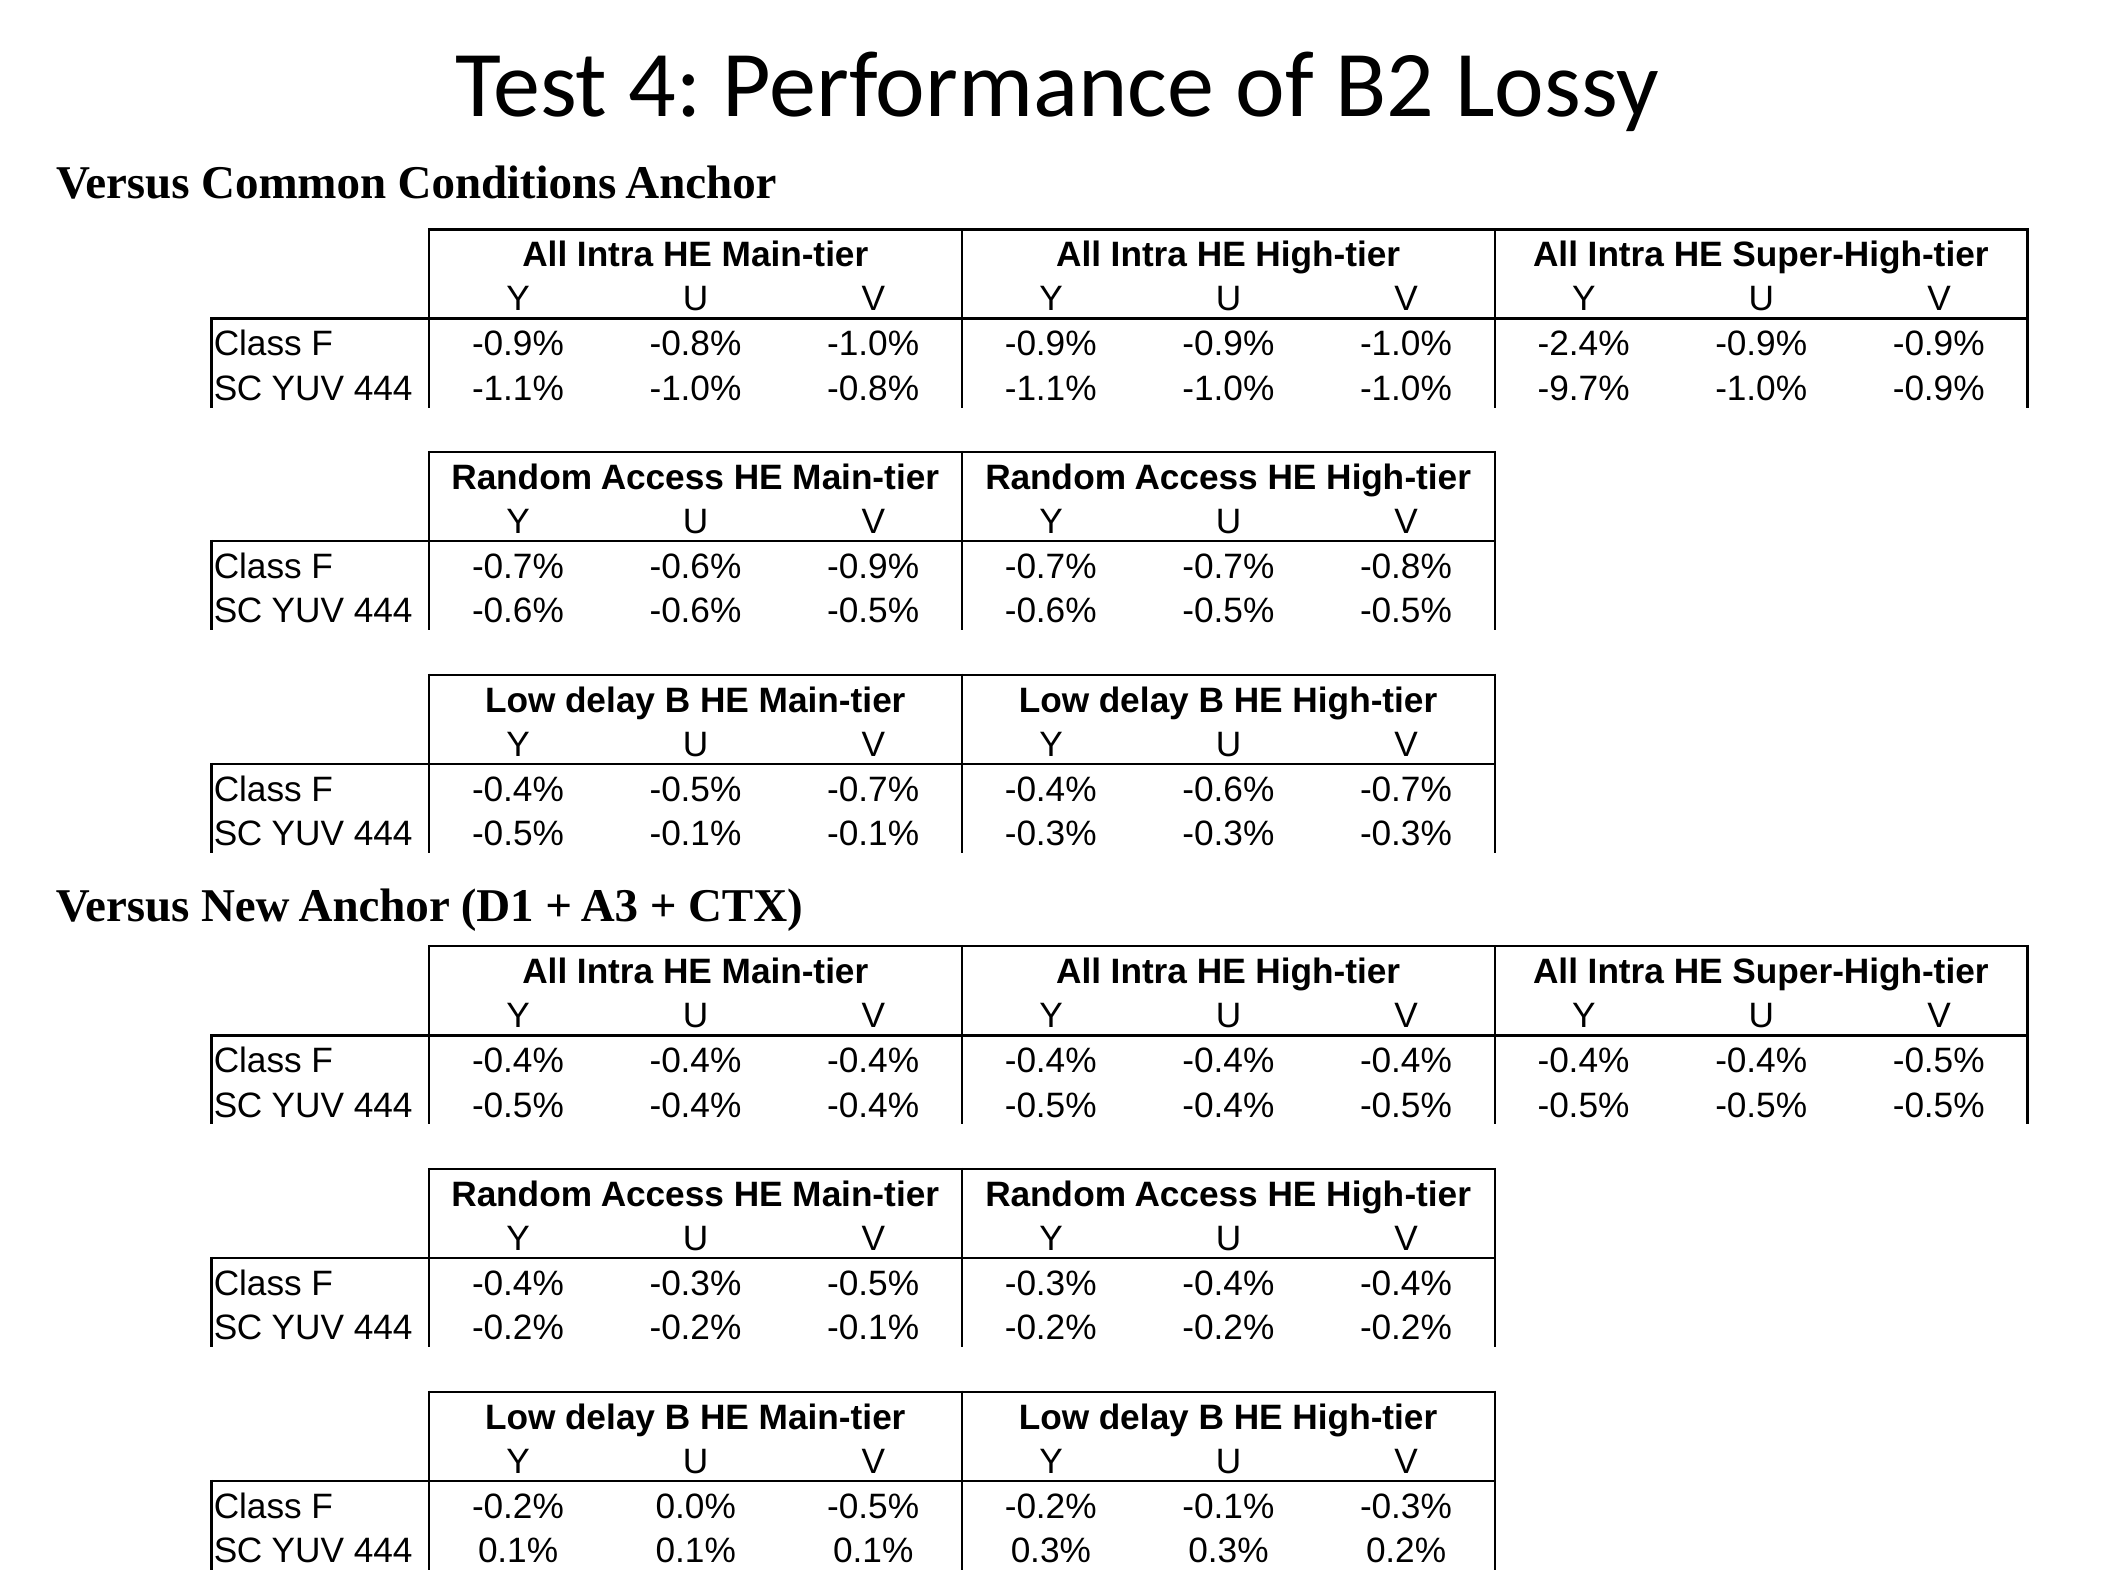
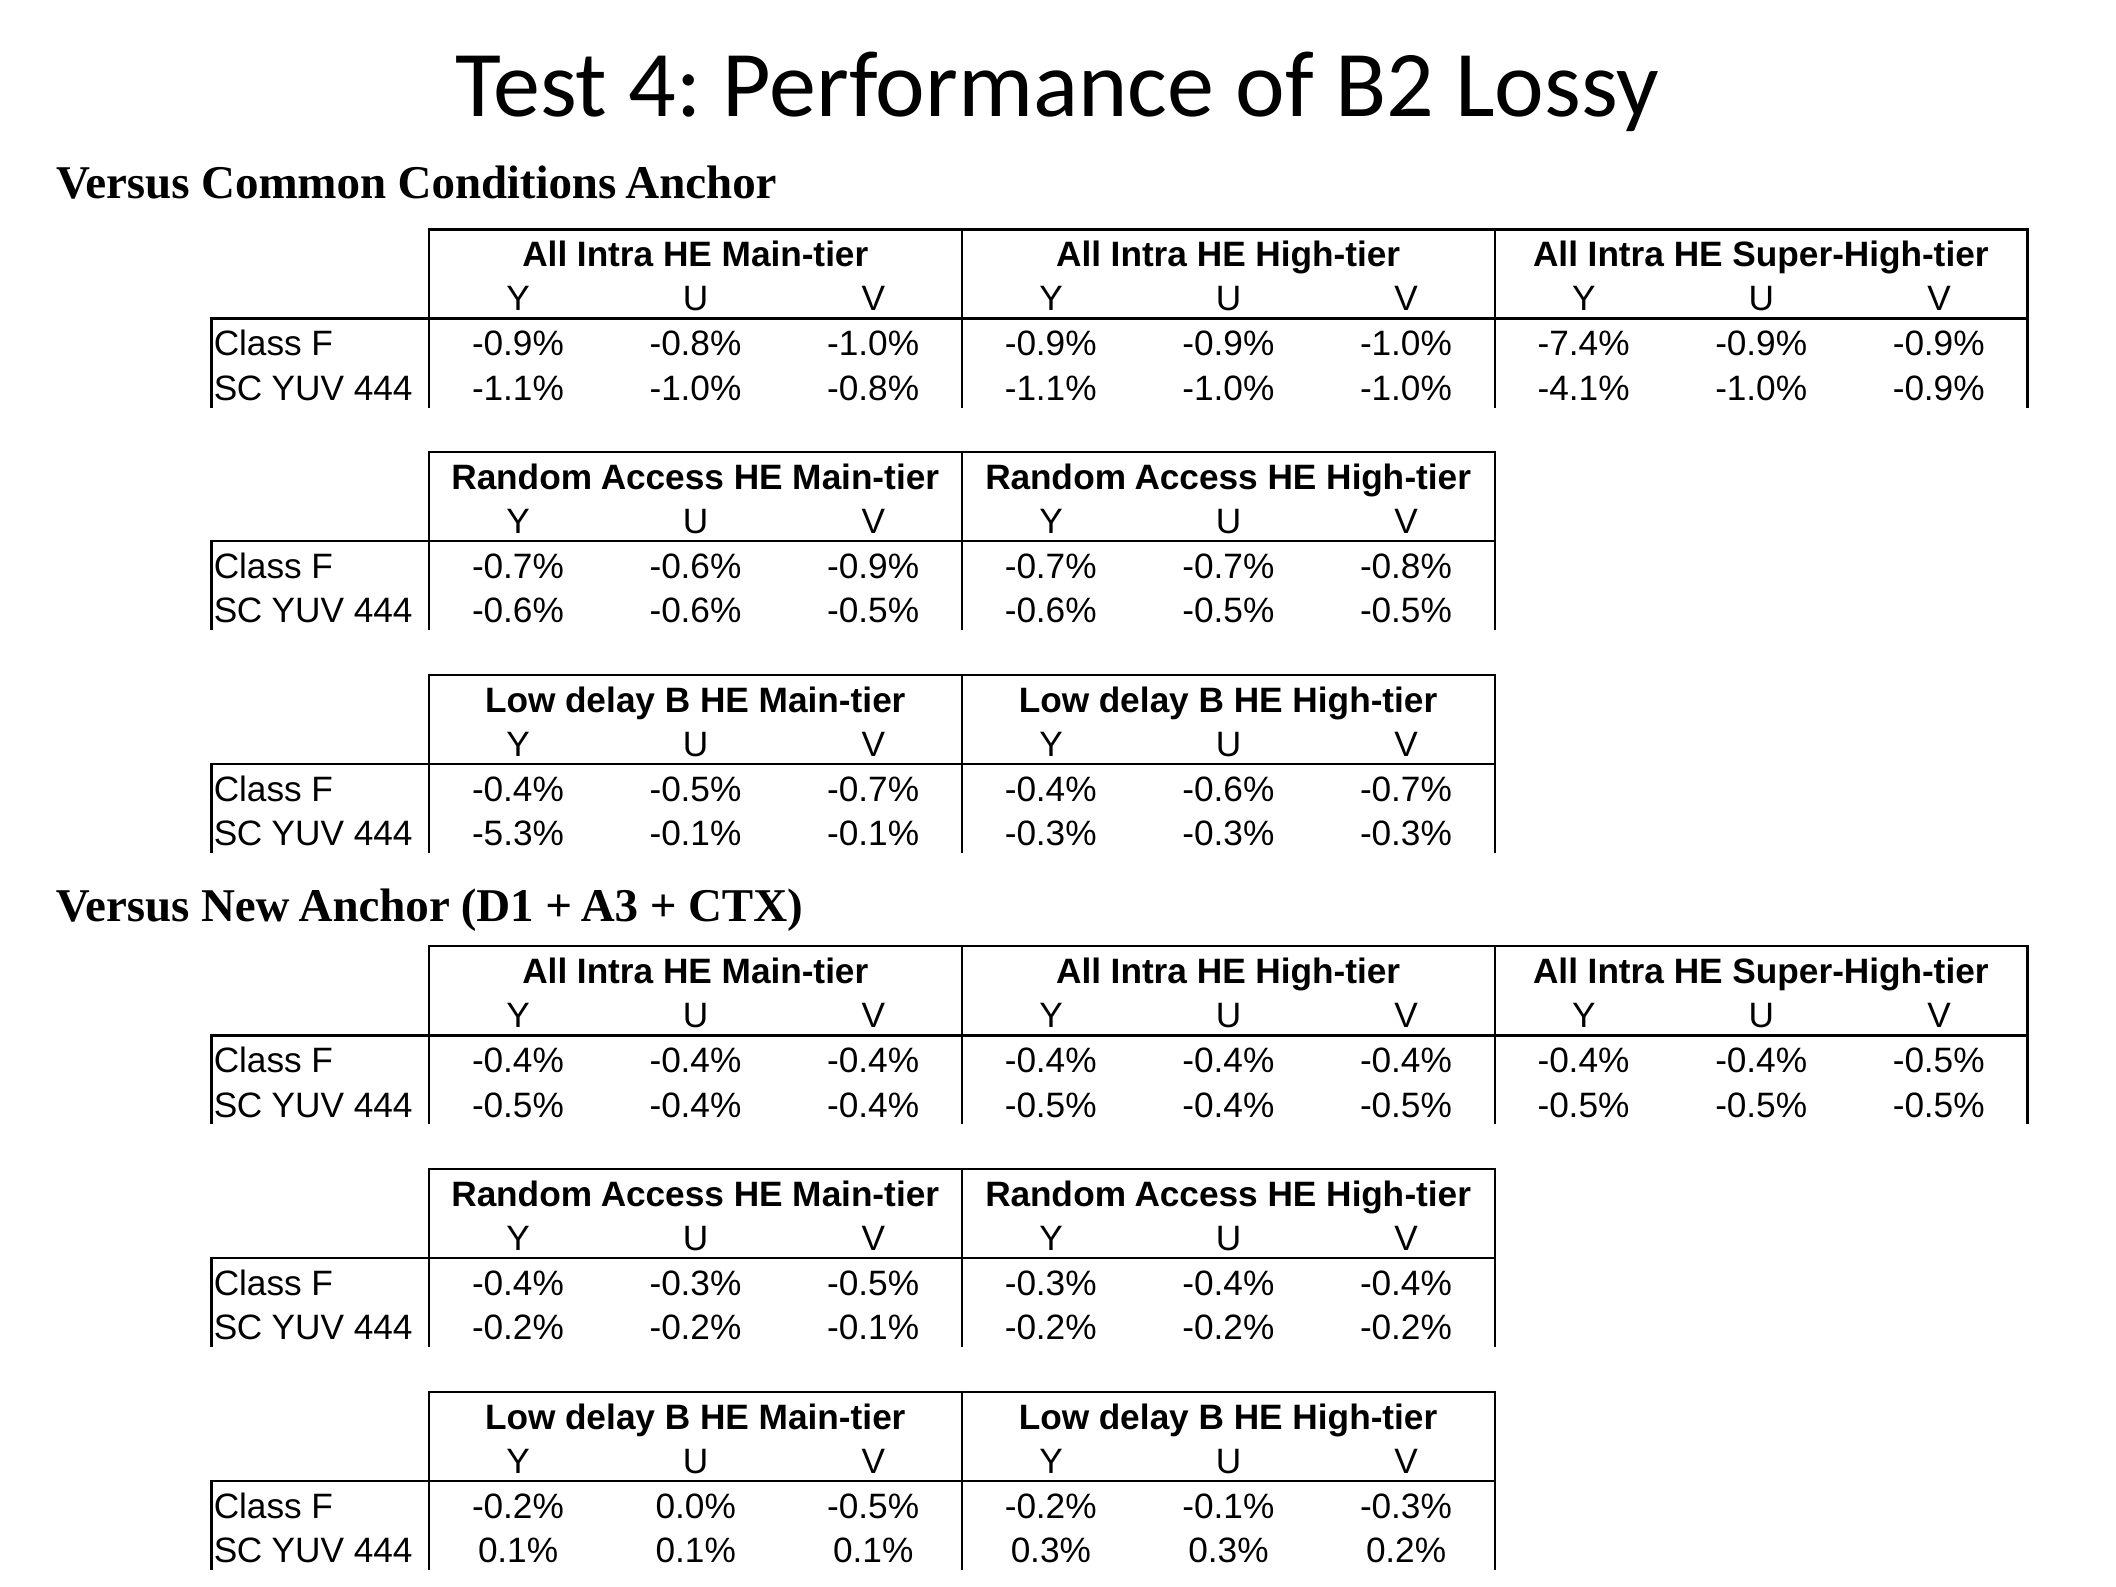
-2.4%: -2.4% -> -7.4%
-9.7%: -9.7% -> -4.1%
-0.5% at (518, 834): -0.5% -> -5.3%
